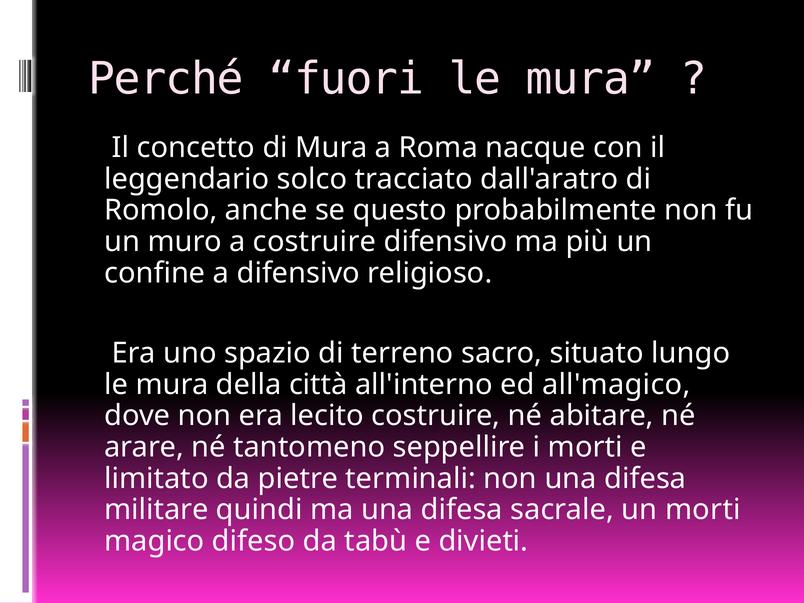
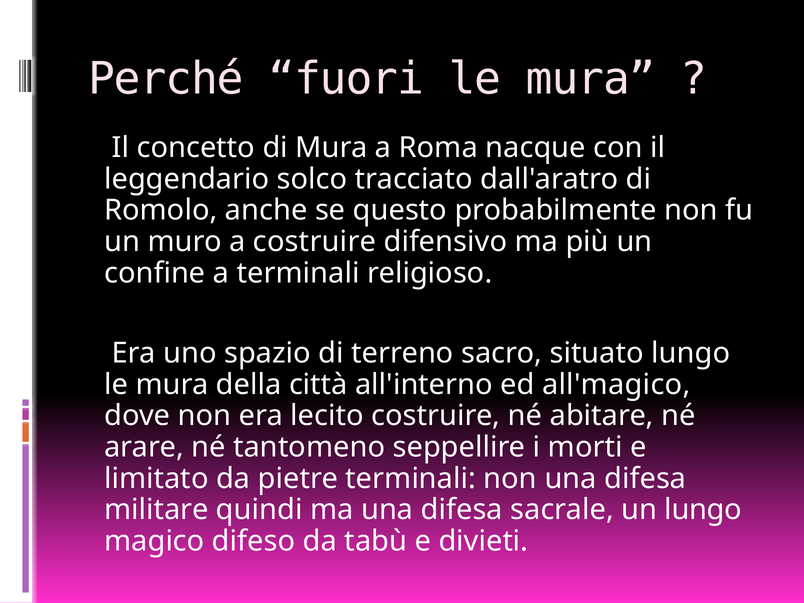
a difensivo: difensivo -> terminali
un morti: morti -> lungo
